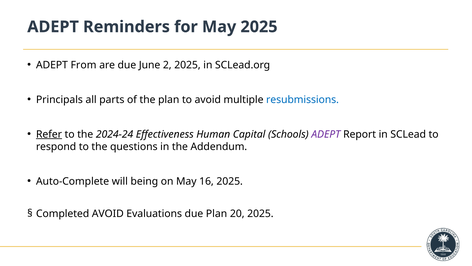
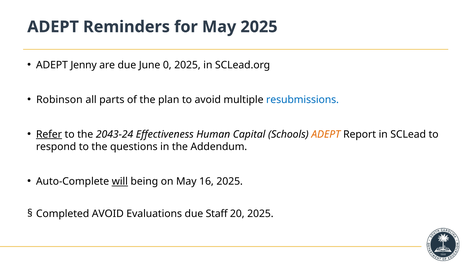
From: From -> Jenny
2: 2 -> 0
Principals: Principals -> Robinson
2024-24: 2024-24 -> 2043-24
ADEPT at (326, 134) colour: purple -> orange
will underline: none -> present
due Plan: Plan -> Staff
